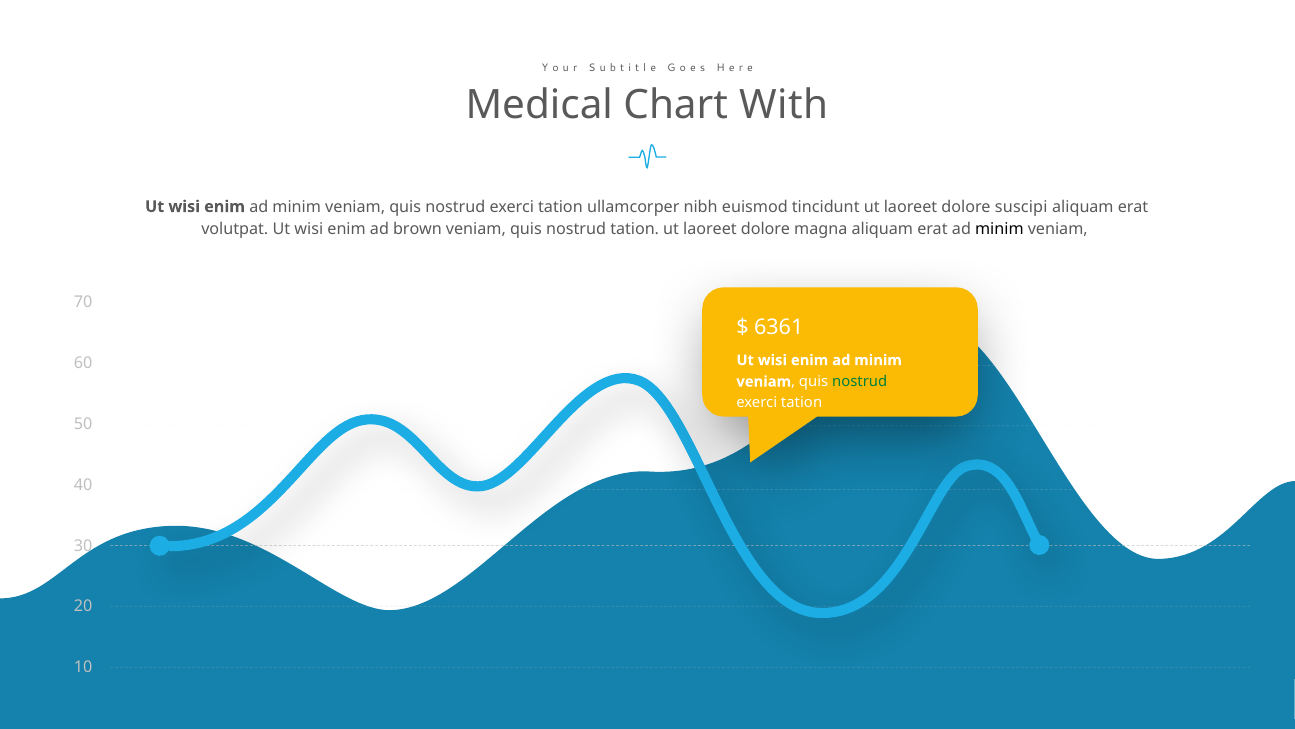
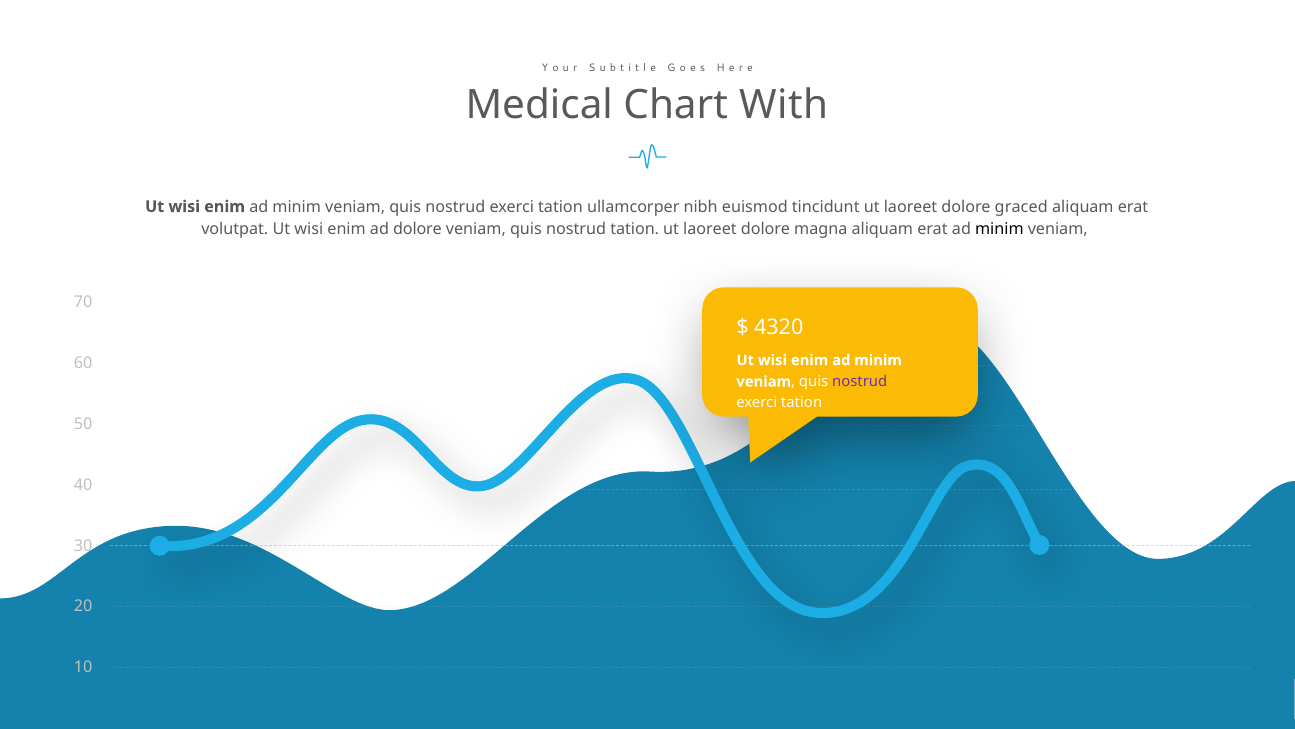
suscipi: suscipi -> graced
ad brown: brown -> dolore
6361: 6361 -> 4320
nostrud at (860, 381) colour: green -> purple
